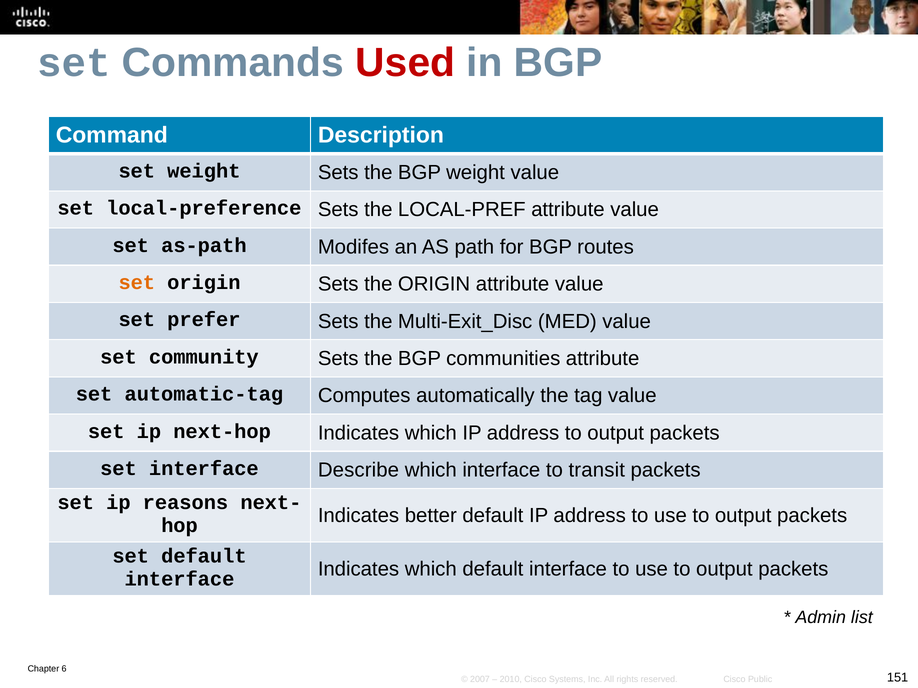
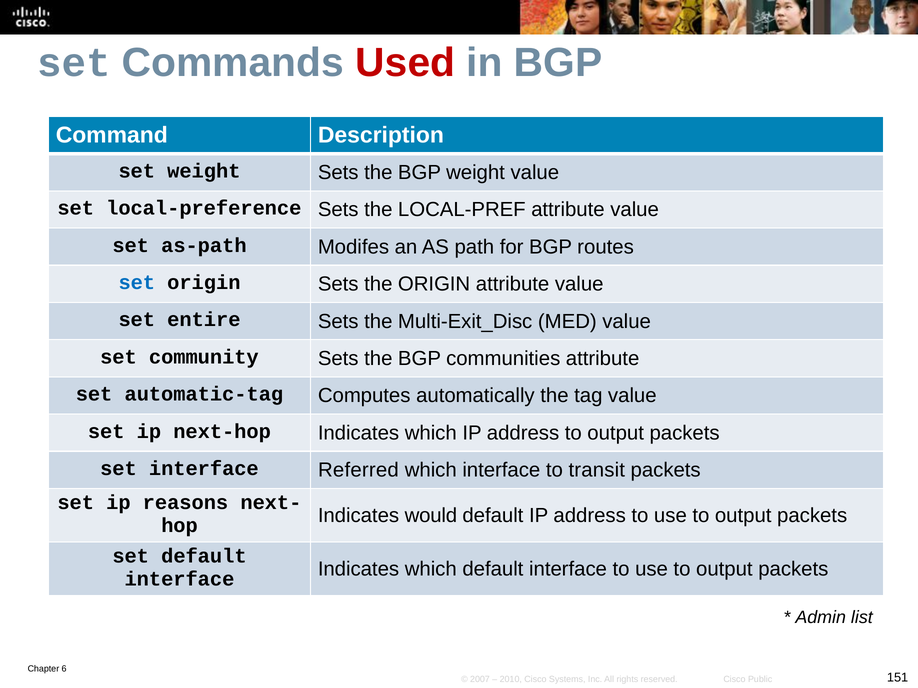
set at (137, 283) colour: orange -> blue
prefer: prefer -> entire
Describe: Describe -> Referred
better: better -> would
